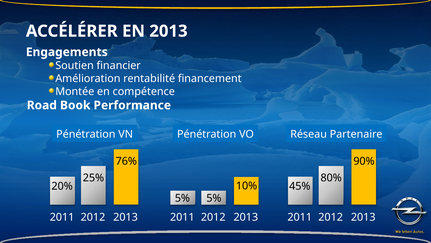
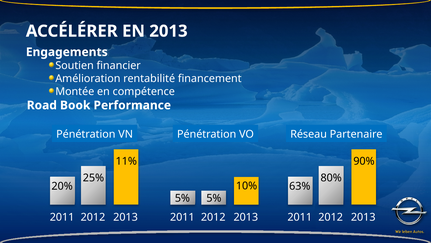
76%: 76% -> 11%
45%: 45% -> 63%
